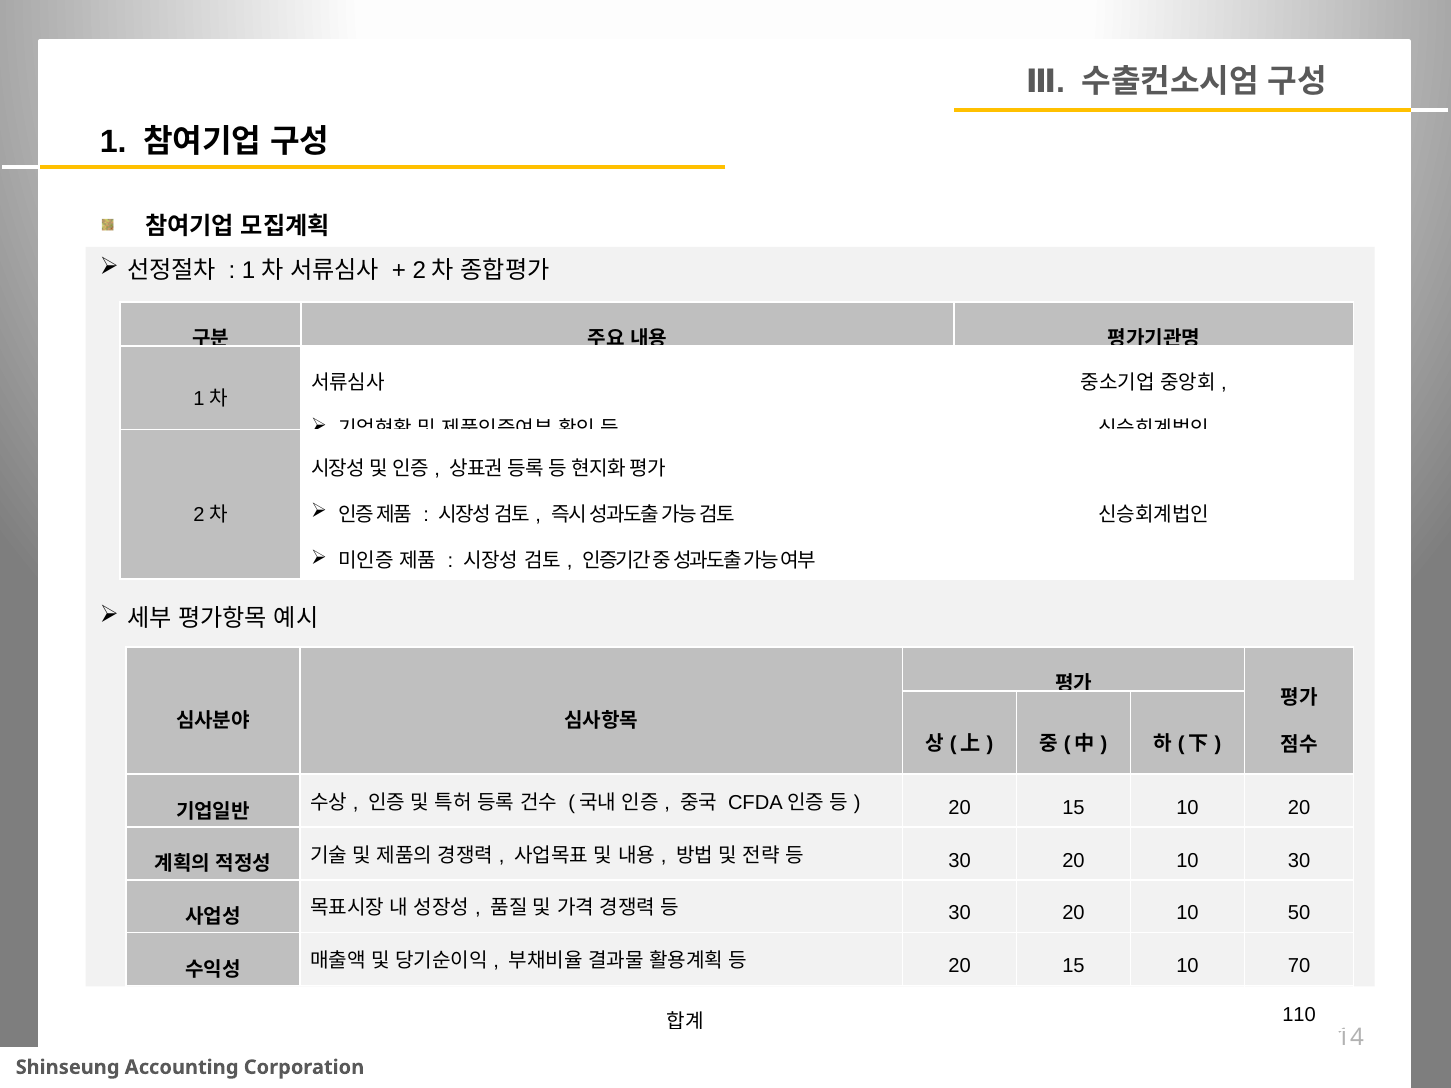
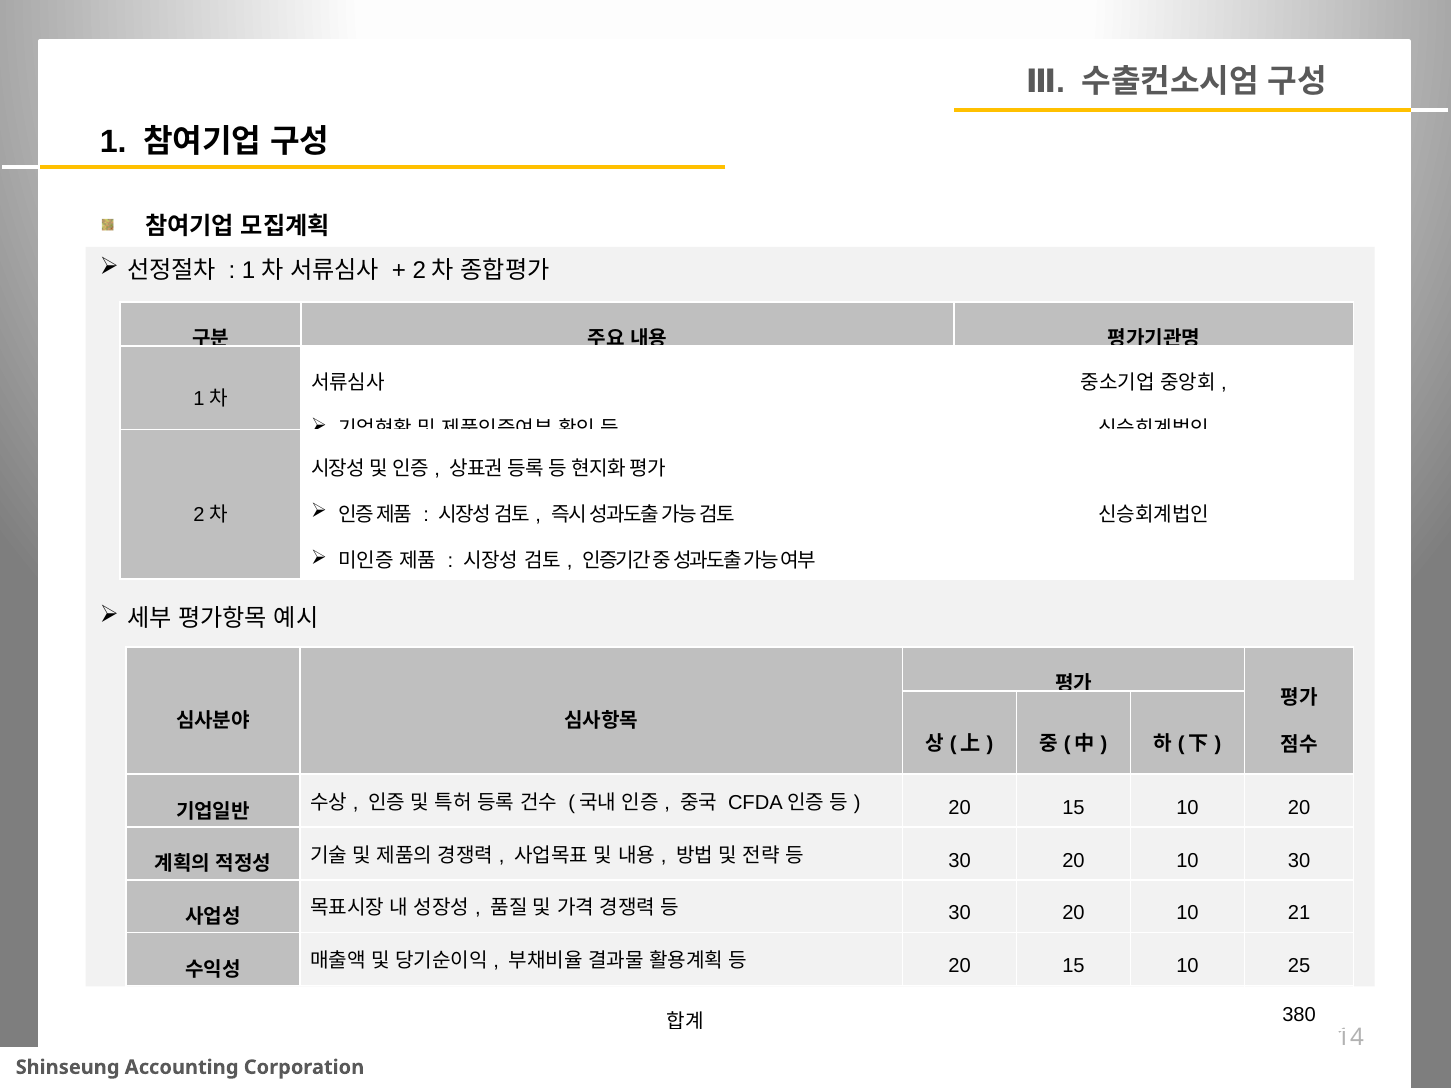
50: 50 -> 21
70: 70 -> 25
110: 110 -> 380
